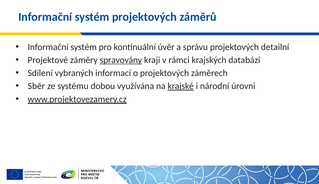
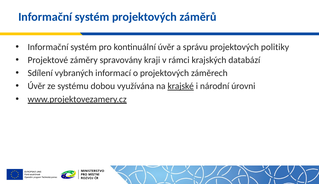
detailní: detailní -> politiky
spravovány underline: present -> none
Sběr at (36, 86): Sběr -> Úvěr
